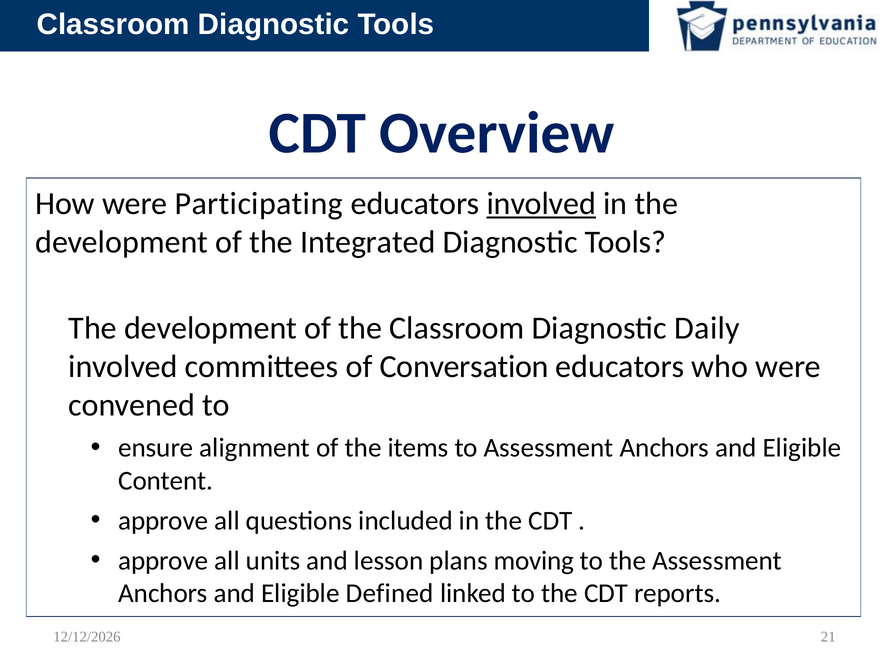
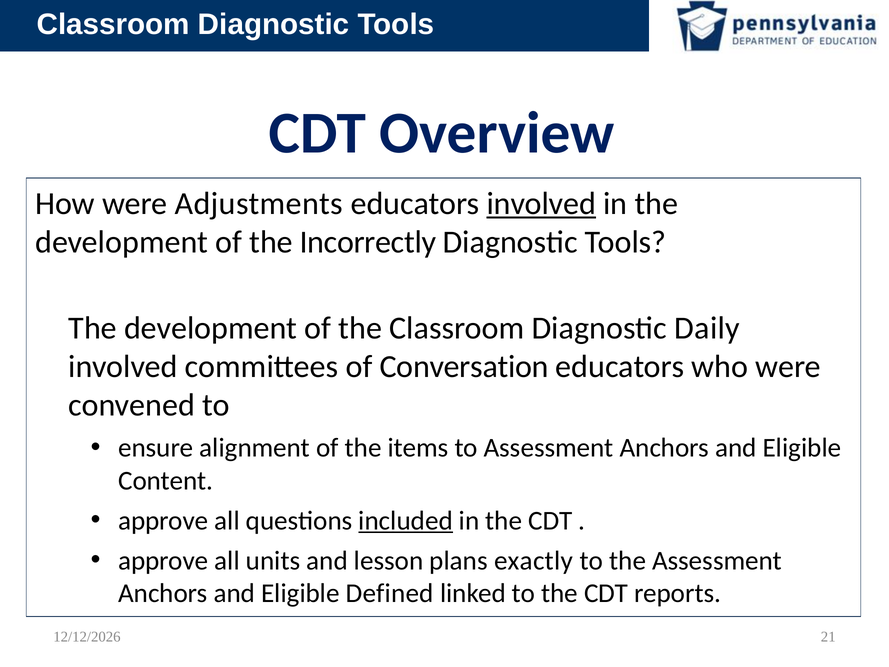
Participating: Participating -> Adjustments
Integrated: Integrated -> Incorrectly
included underline: none -> present
moving: moving -> exactly
